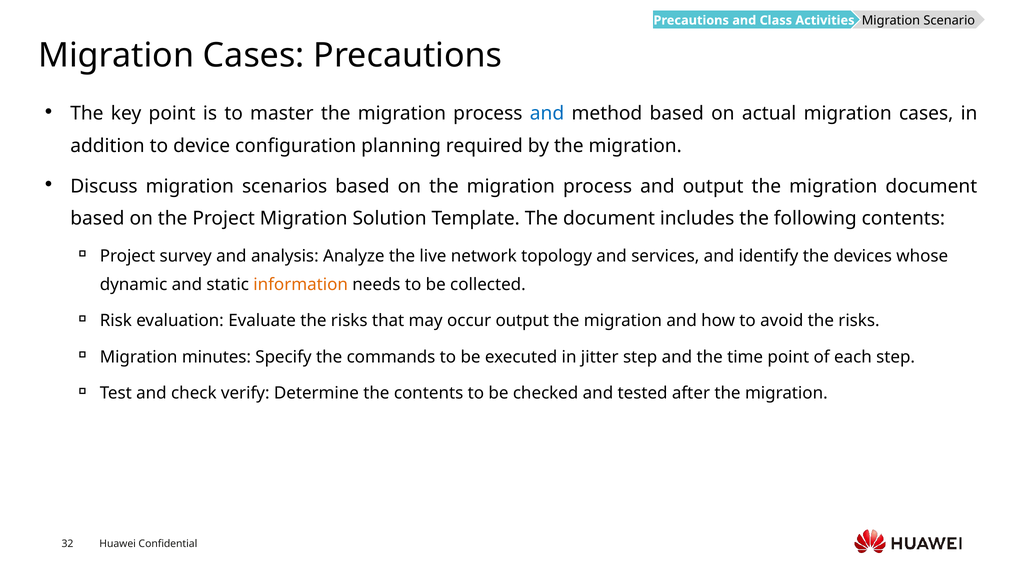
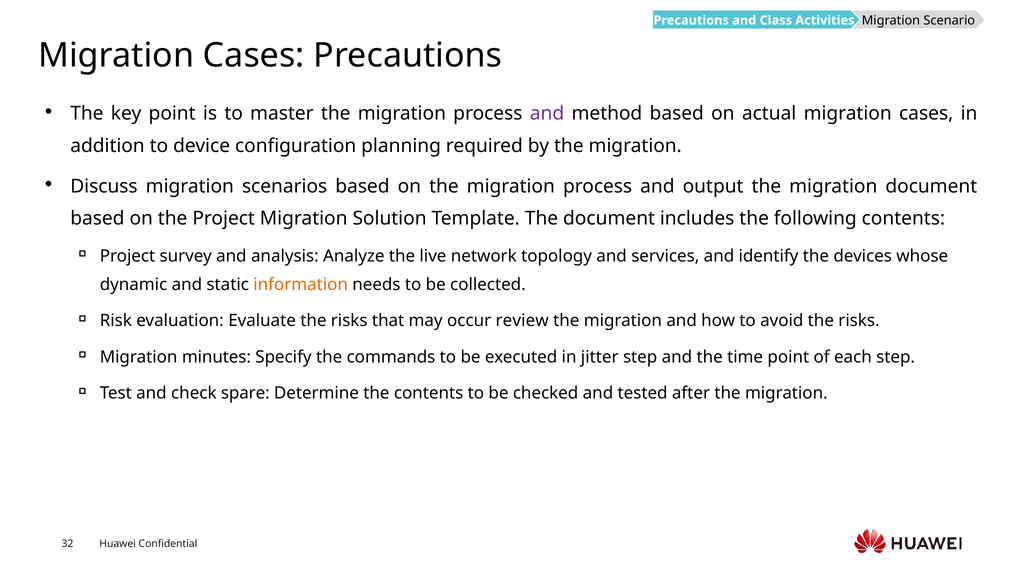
and at (547, 114) colour: blue -> purple
occur output: output -> review
verify: verify -> spare
